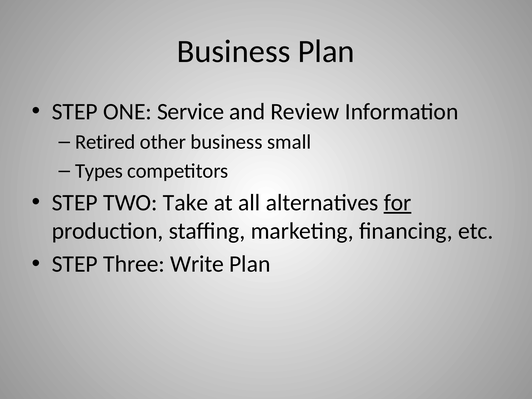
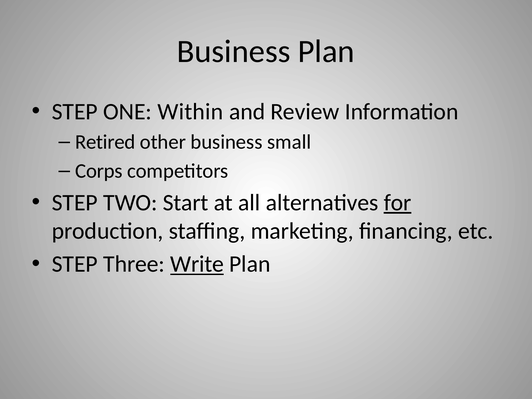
Service: Service -> Within
Types: Types -> Corps
Take: Take -> Start
Write underline: none -> present
